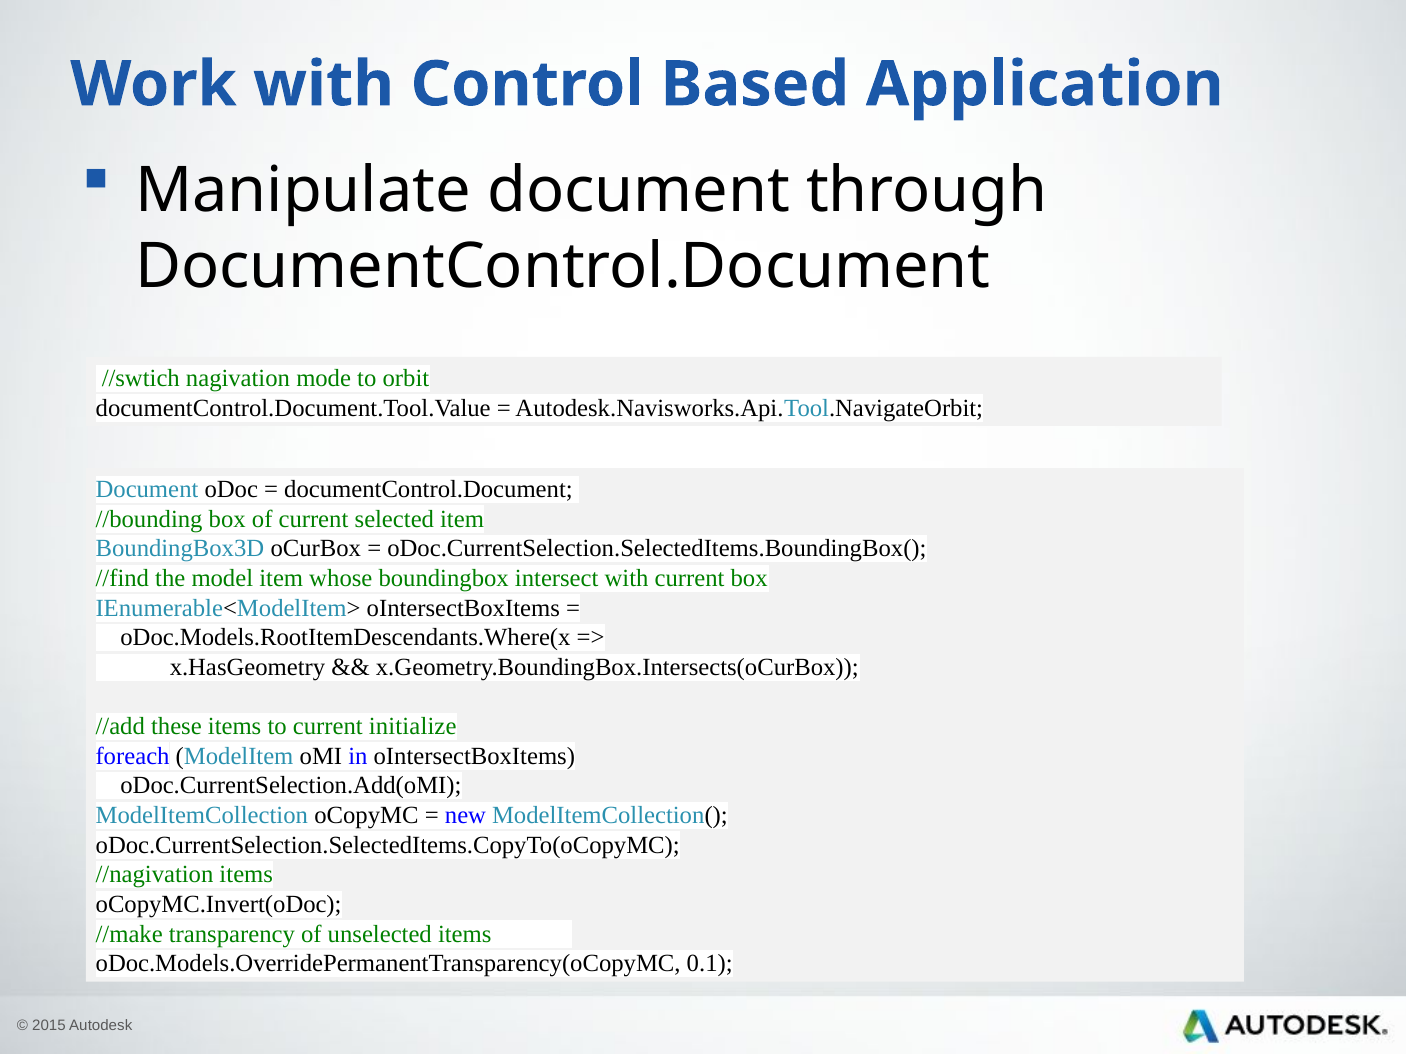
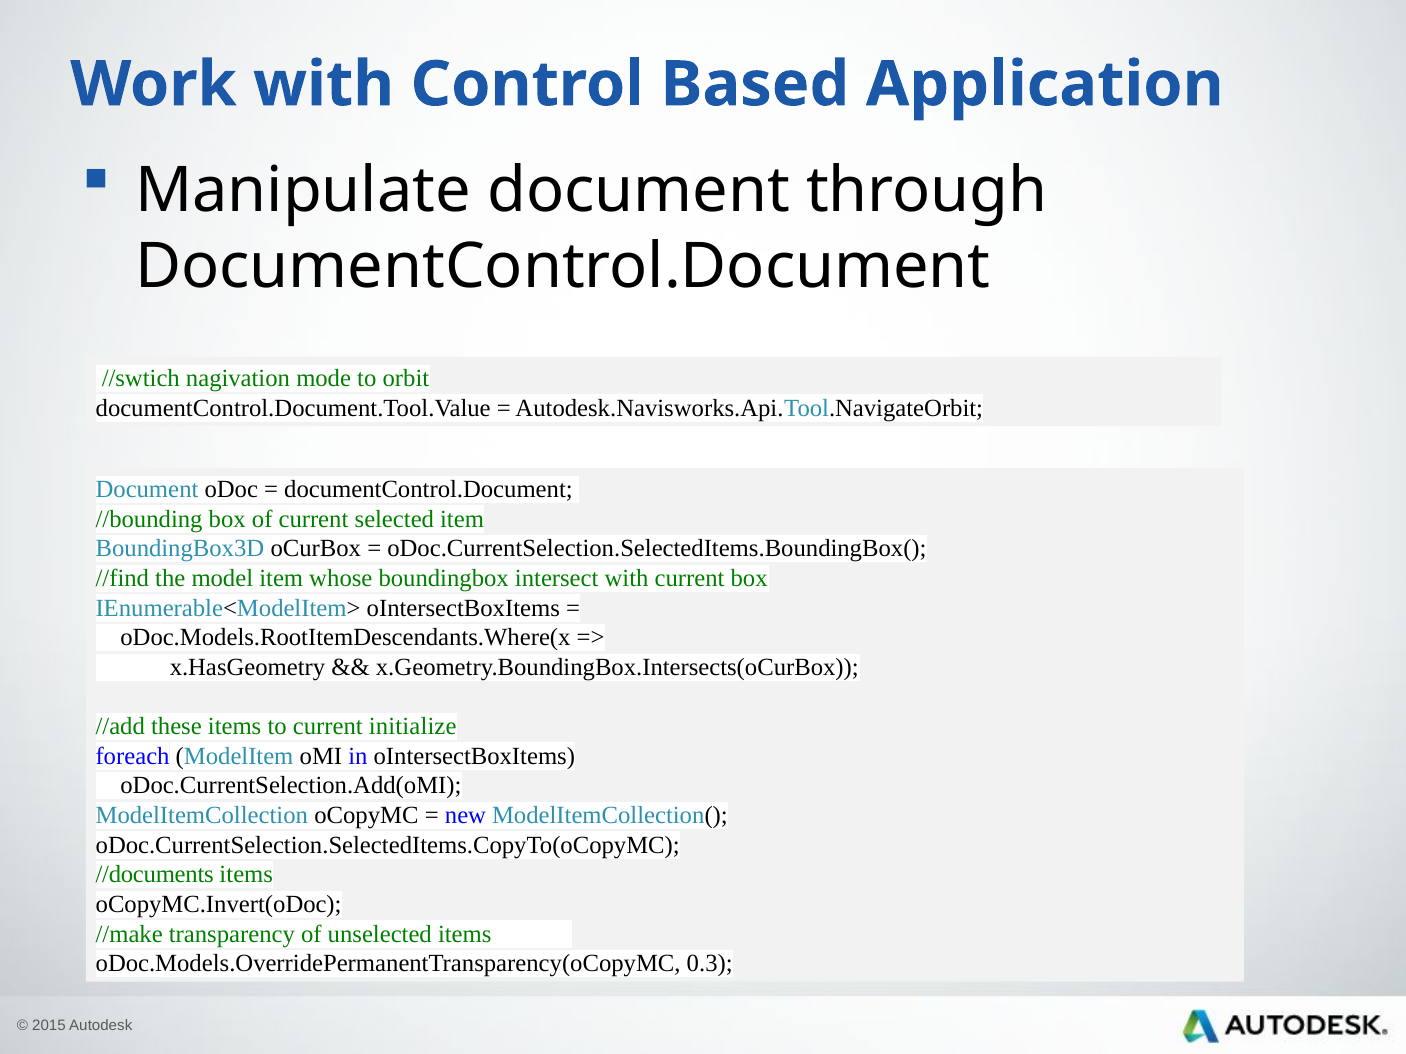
//nagivation: //nagivation -> //documents
0.1: 0.1 -> 0.3
